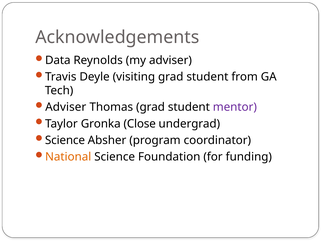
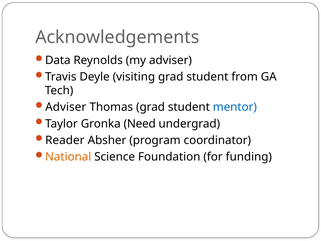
mentor colour: purple -> blue
Close: Close -> Need
Science at (65, 140): Science -> Reader
